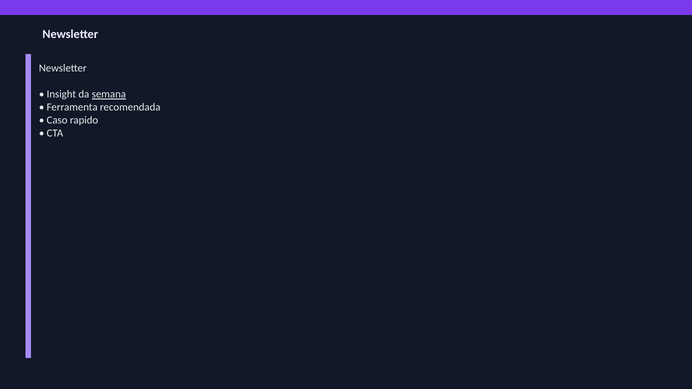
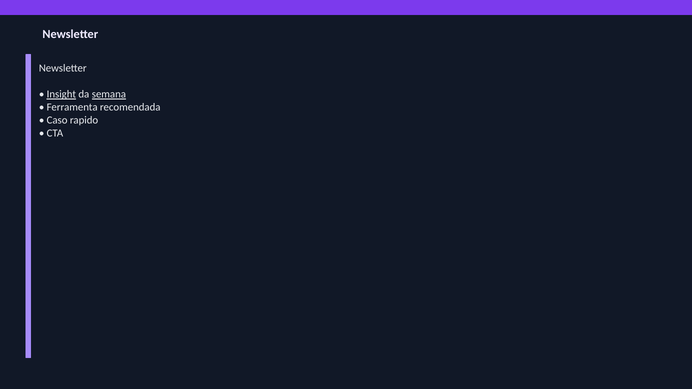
Insight underline: none -> present
